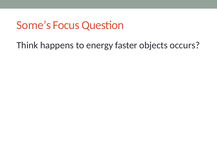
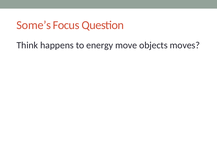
faster: faster -> move
occurs: occurs -> moves
